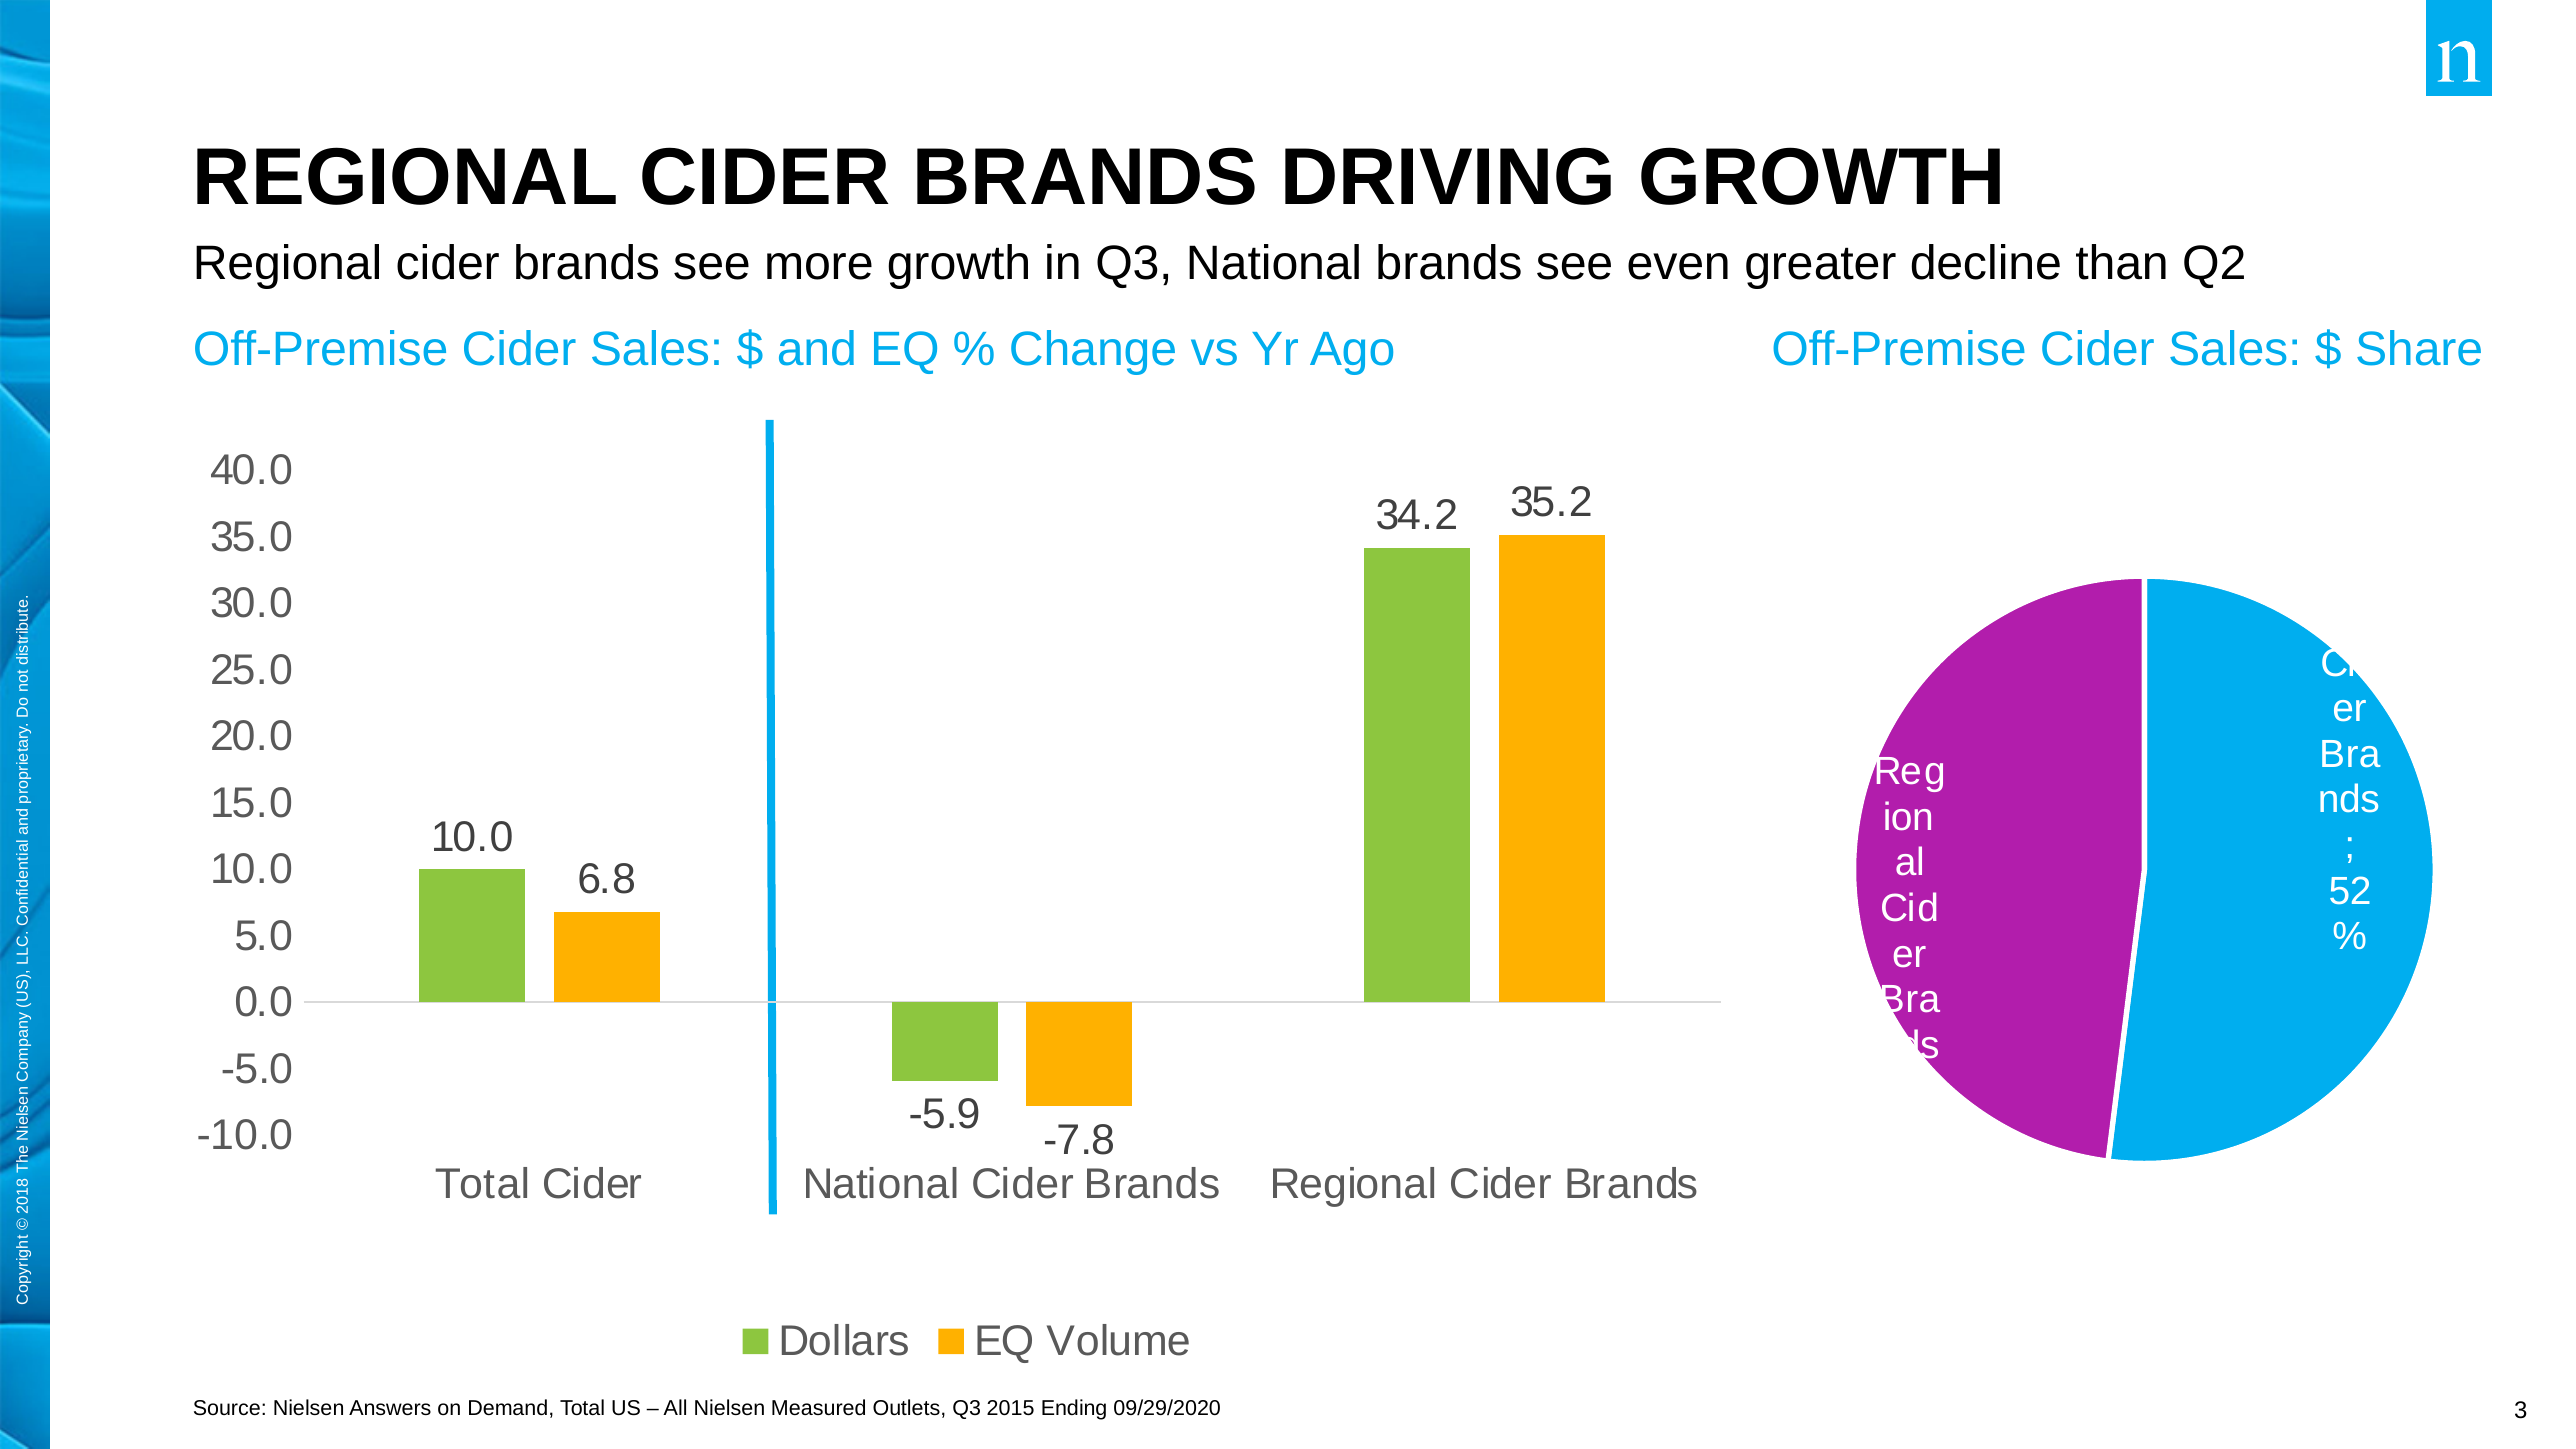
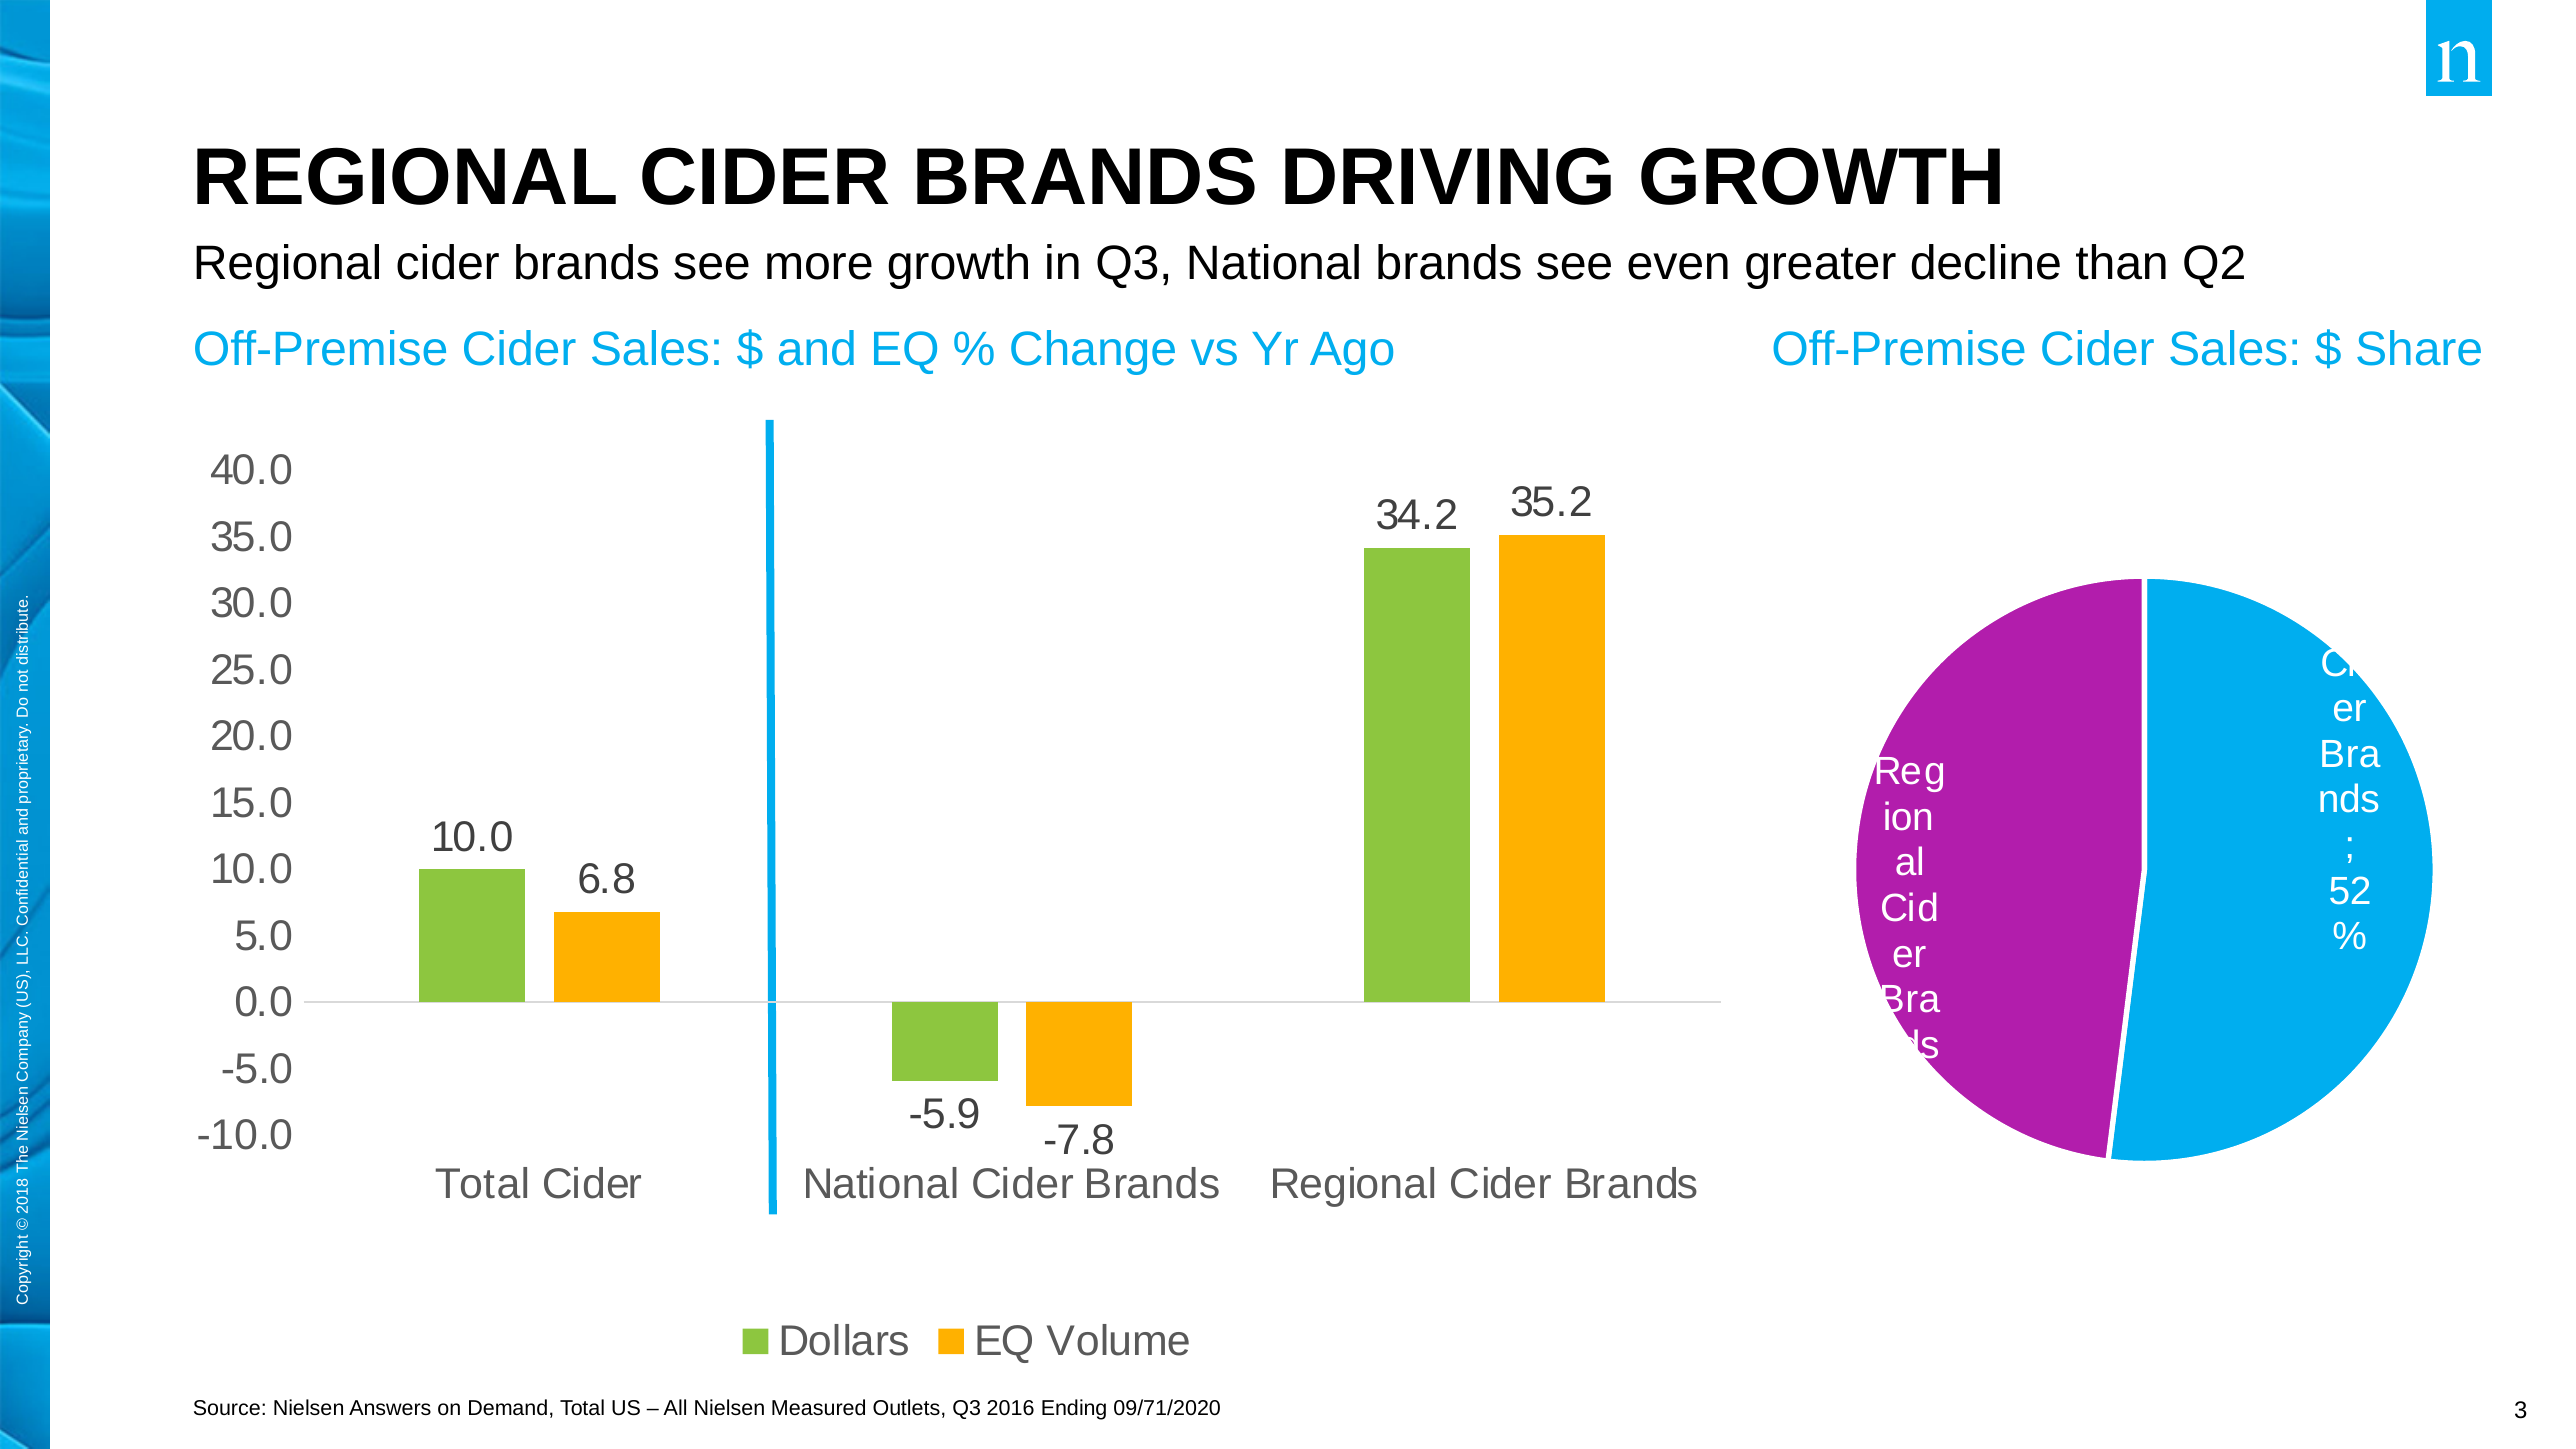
2015: 2015 -> 2016
09/29/2020: 09/29/2020 -> 09/71/2020
